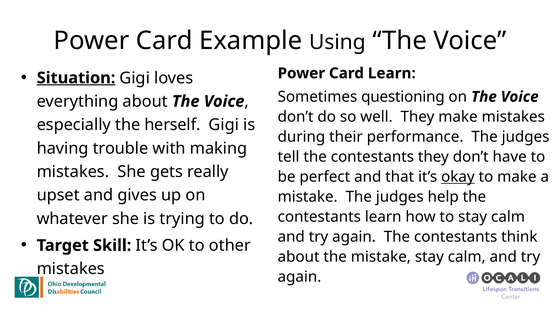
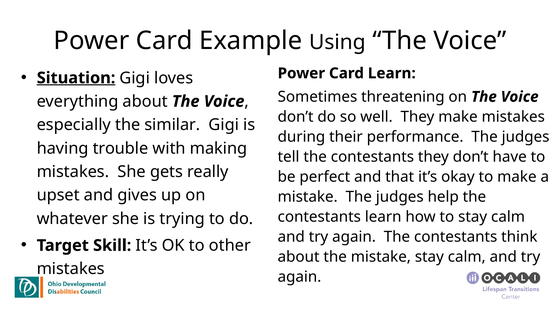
questioning: questioning -> threatening
herself: herself -> similar
okay underline: present -> none
